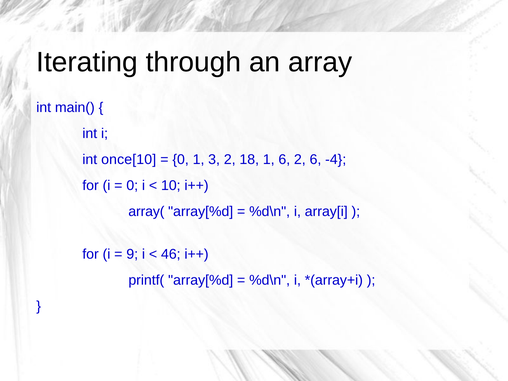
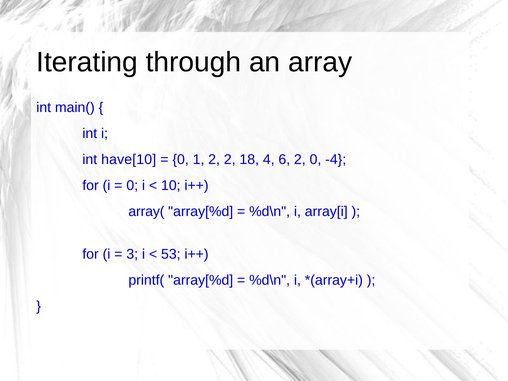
once[10: once[10 -> have[10
1 3: 3 -> 2
18 1: 1 -> 4
2 6: 6 -> 0
9: 9 -> 3
46: 46 -> 53
